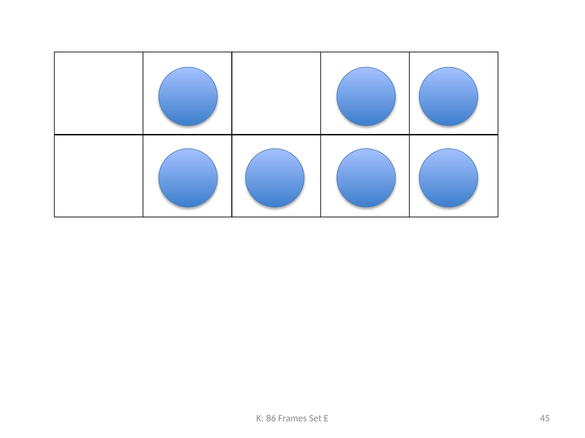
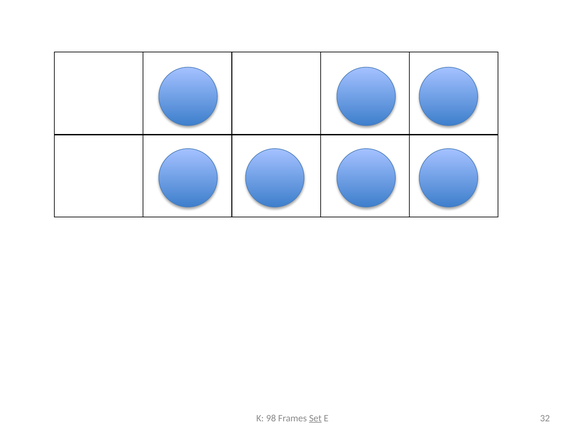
86: 86 -> 98
Set underline: none -> present
45: 45 -> 32
